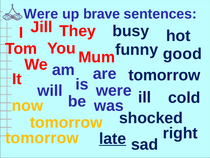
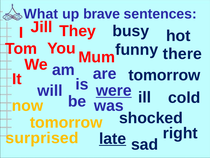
Were at (41, 14): Were -> What
good: good -> there
were at (114, 90) underline: none -> present
tomorrow at (42, 138): tomorrow -> surprised
